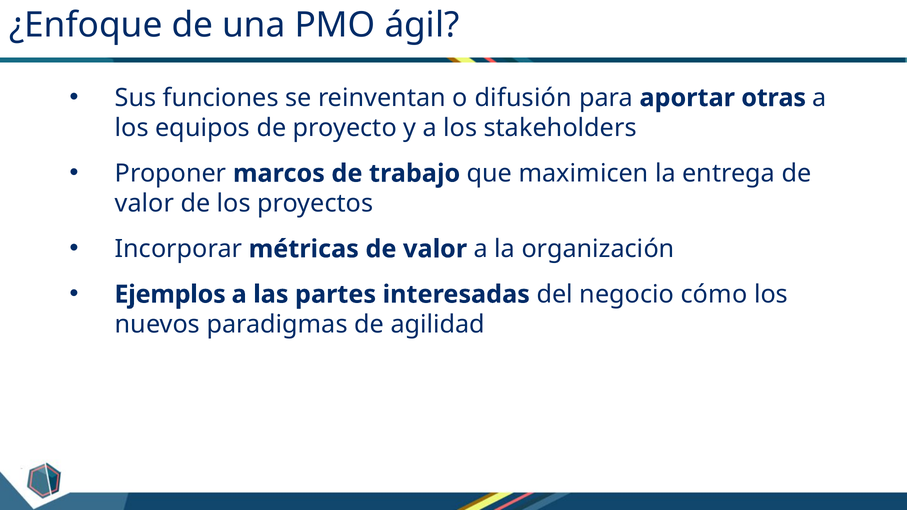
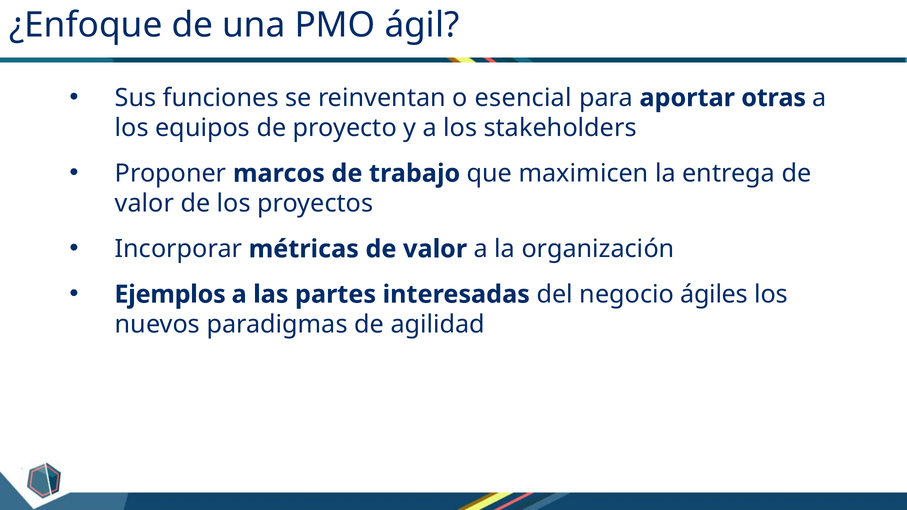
difusión: difusión -> esencial
cómo: cómo -> ágiles
